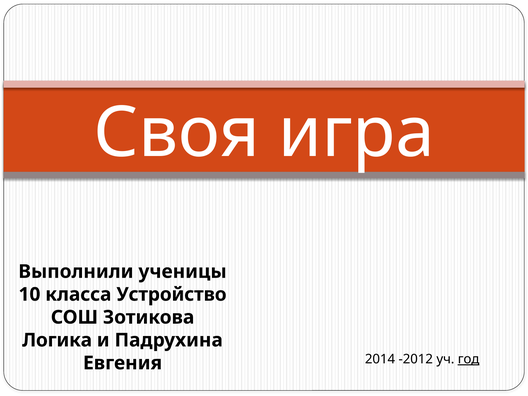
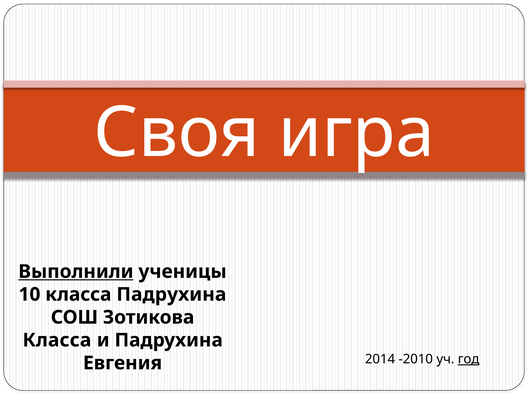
Выполнили underline: none -> present
класса Устройство: Устройство -> Падрухина
Логика at (57, 340): Логика -> Класса
-2012: -2012 -> -2010
